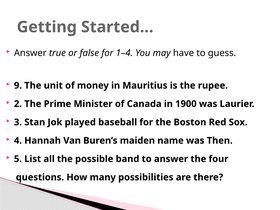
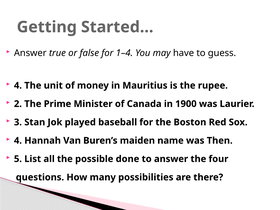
9 at (18, 86): 9 -> 4
band: band -> done
